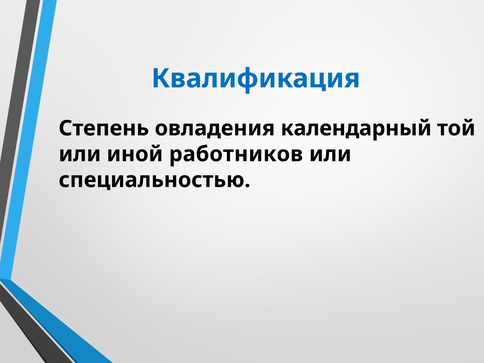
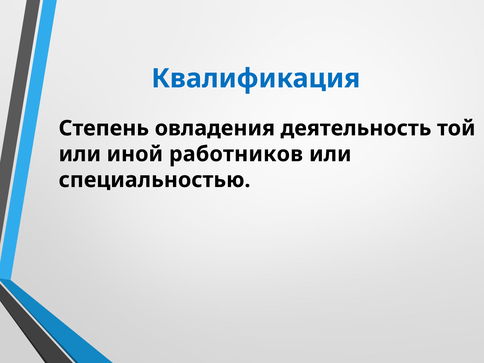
календарный: календарный -> деятельность
